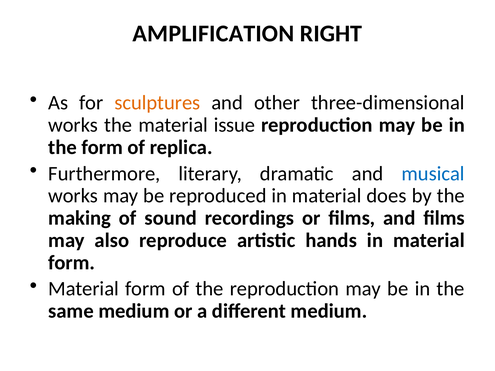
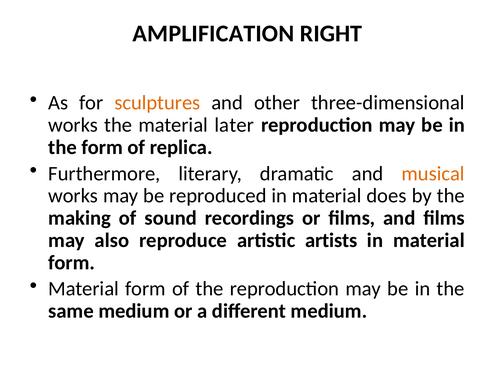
issue: issue -> later
musical colour: blue -> orange
hands: hands -> artists
